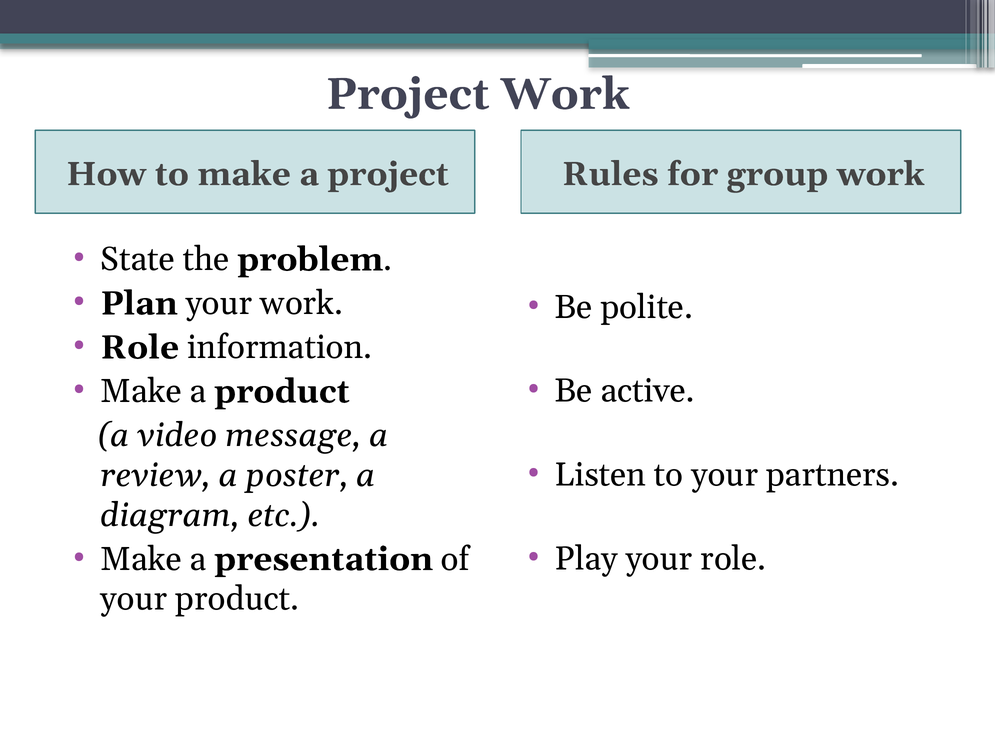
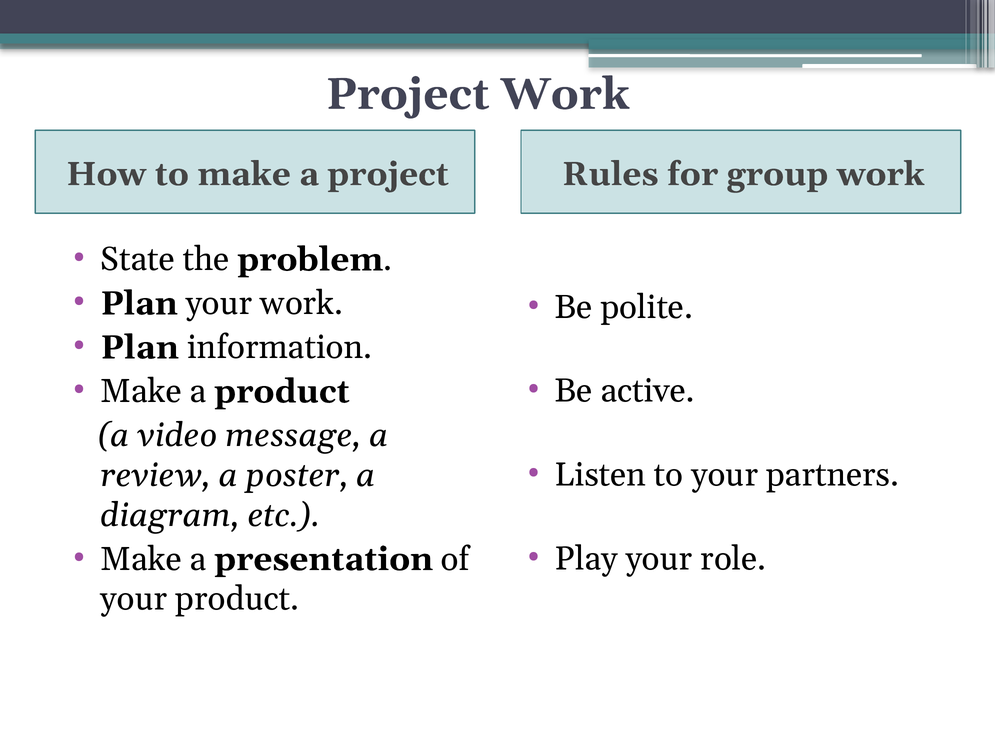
Role at (140, 347): Role -> Plan
